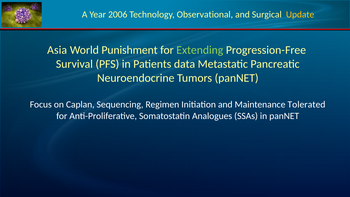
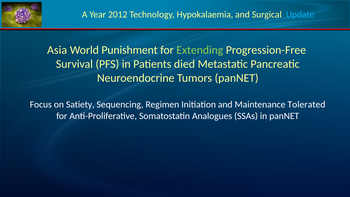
2006: 2006 -> 2012
Observational: Observational -> Hypokalaemia
Update colour: yellow -> light blue
data: data -> died
Caplan: Caplan -> Satiety
